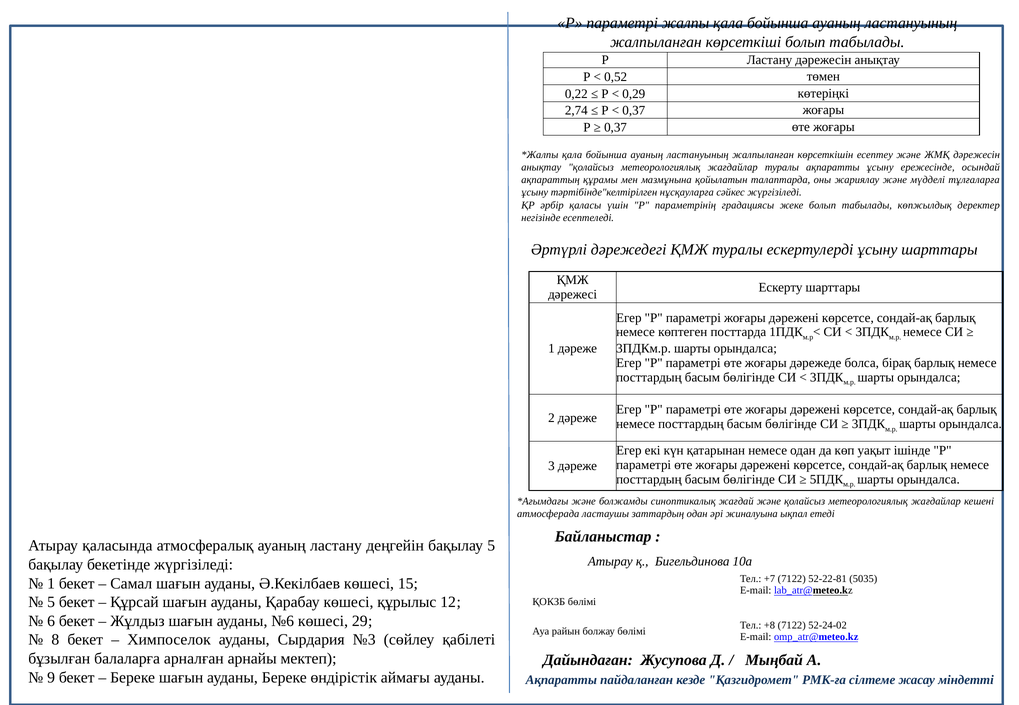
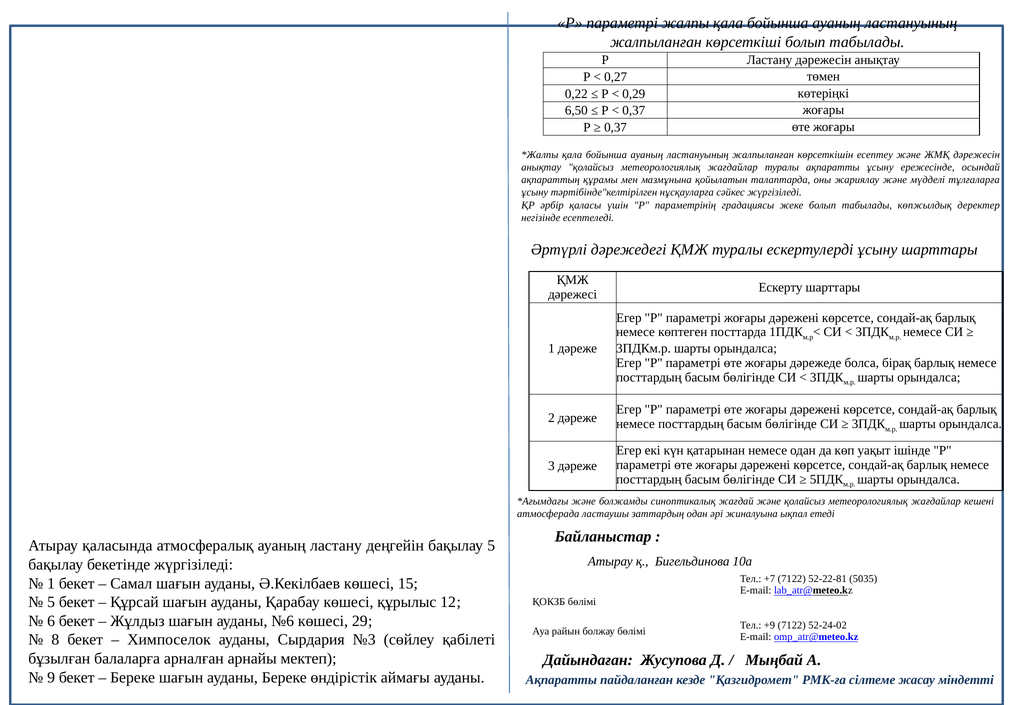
0,52: 0,52 -> 0,27
2,74: 2,74 -> 6,50
+8: +8 -> +9
